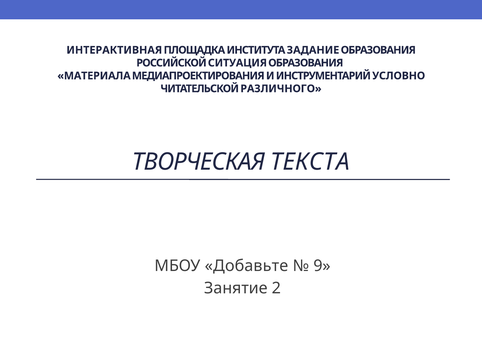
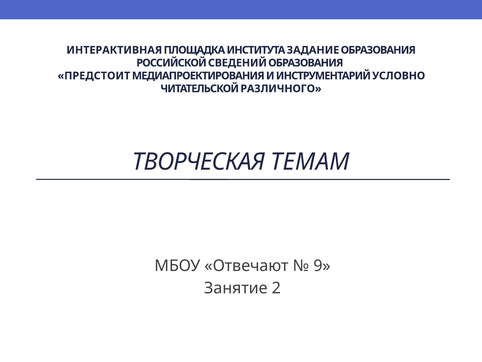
СИТУАЦИЯ: СИТУАЦИЯ -> СВЕДЕНИЙ
МАТЕРИАЛА: МАТЕРИАЛА -> ПРЕДСТОИТ
ТЕКСТА: ТЕКСТА -> ТЕМАМ
Добавьте: Добавьте -> Отвечают
